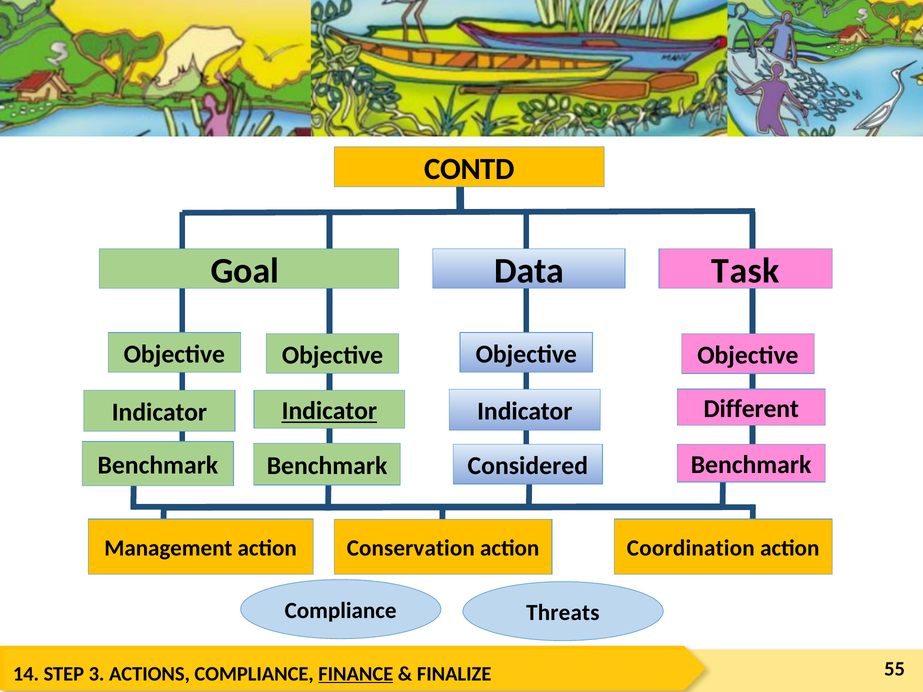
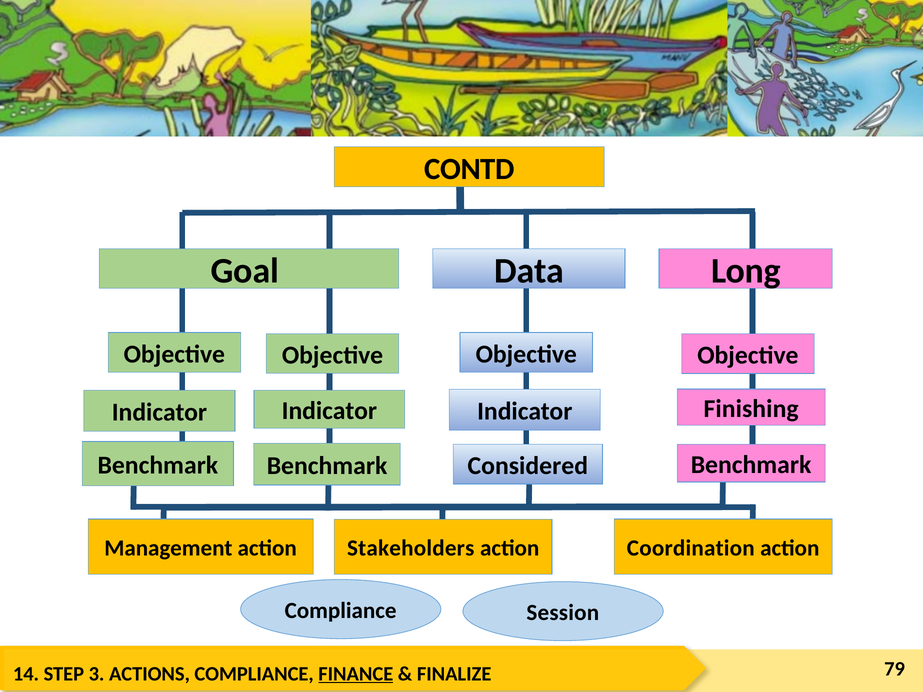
Task: Task -> Long
Indicator at (329, 411) underline: present -> none
Different: Different -> Finishing
Conservation: Conservation -> Stakeholders
Threats: Threats -> Session
55: 55 -> 79
